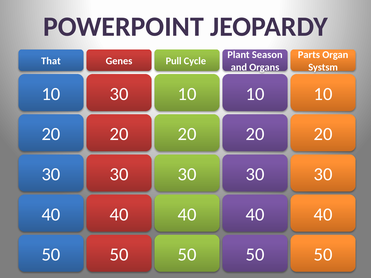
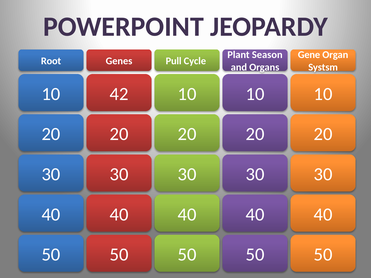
Parts: Parts -> Gene
That: That -> Root
10 30: 30 -> 42
